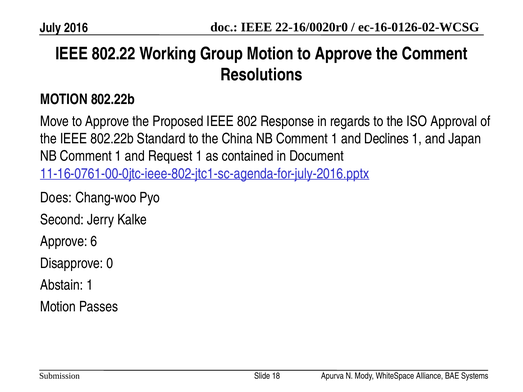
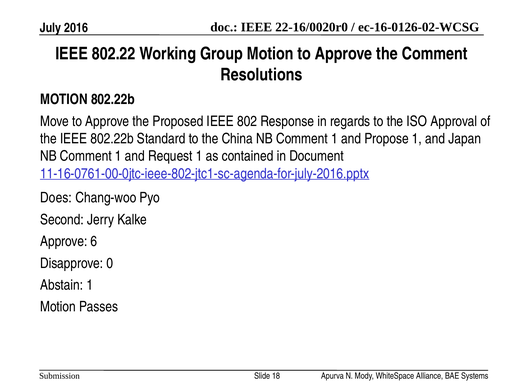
Declines: Declines -> Propose
